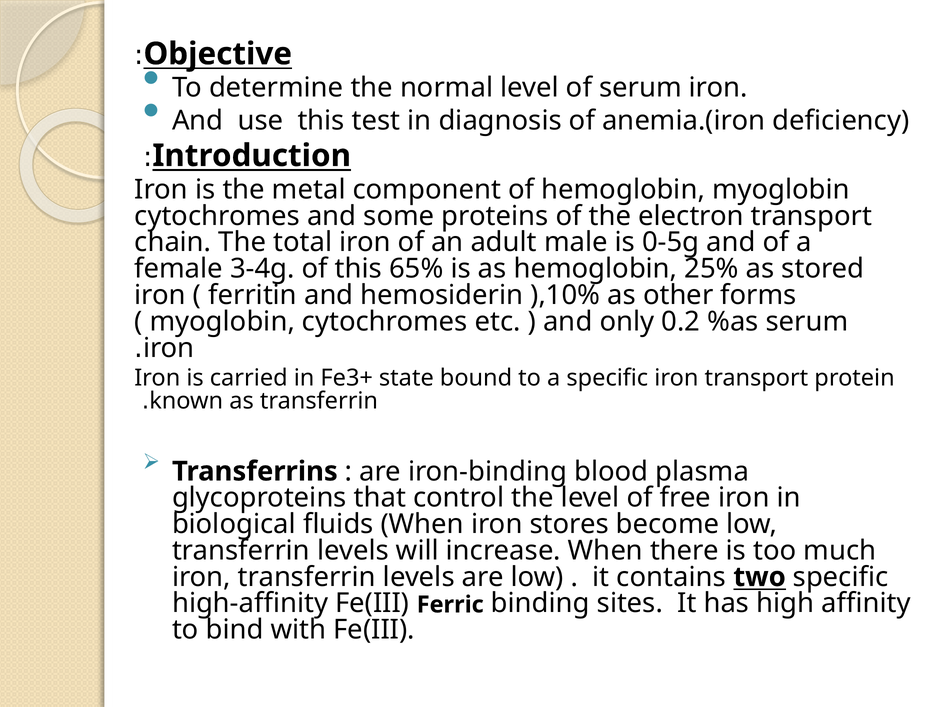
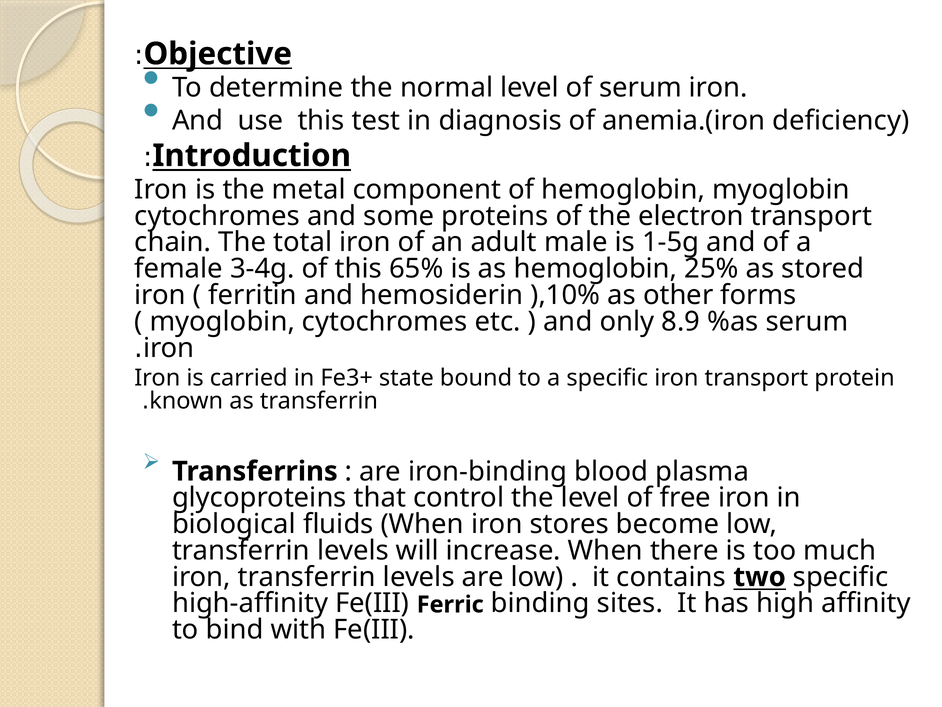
0-5g: 0-5g -> 1-5g
0.2: 0.2 -> 8.9
